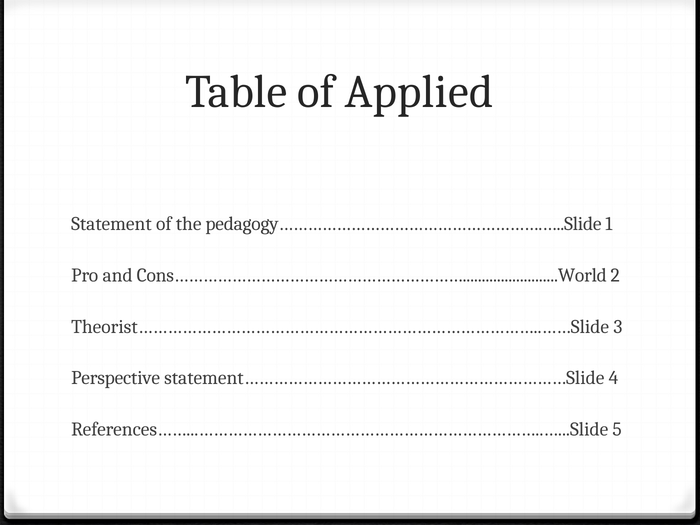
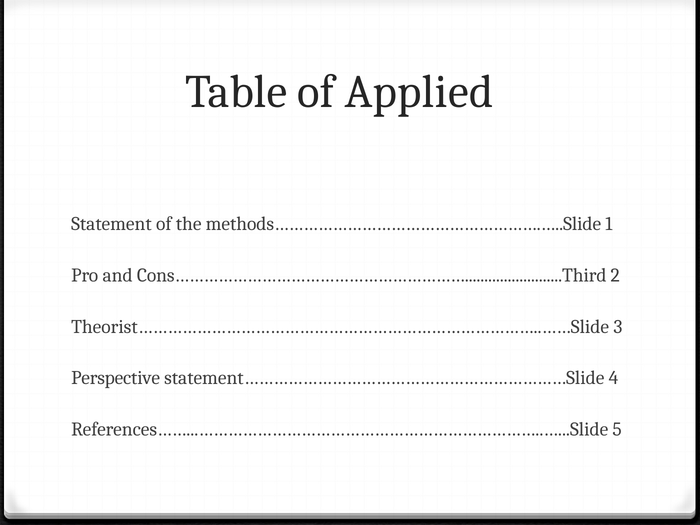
pedagogy……………………………………………….…..Slide: pedagogy……………………………………………….…..Slide -> methods……………………………………………….…..Slide
Cons…………………………………………………….........................World: Cons…………………………………………………….........................World -> Cons…………………………………………………….........................Third
